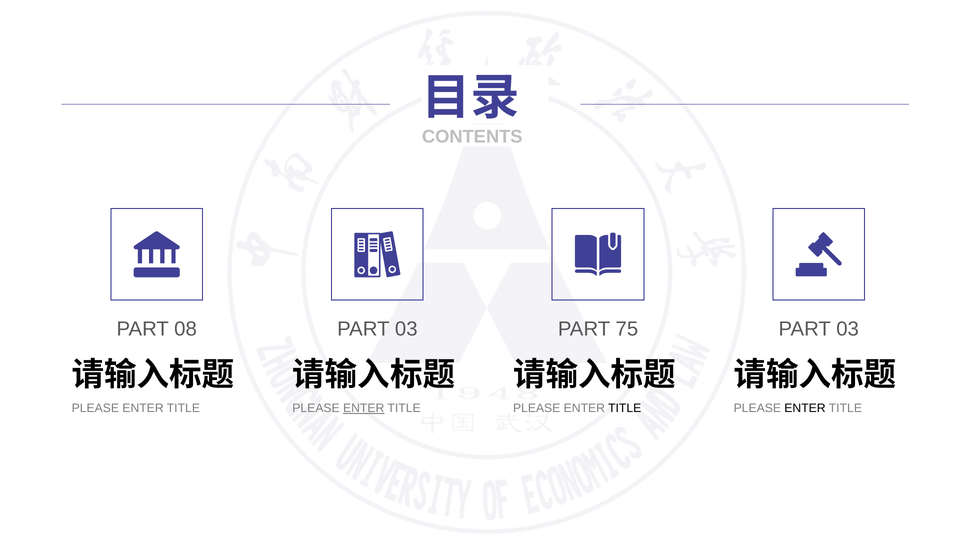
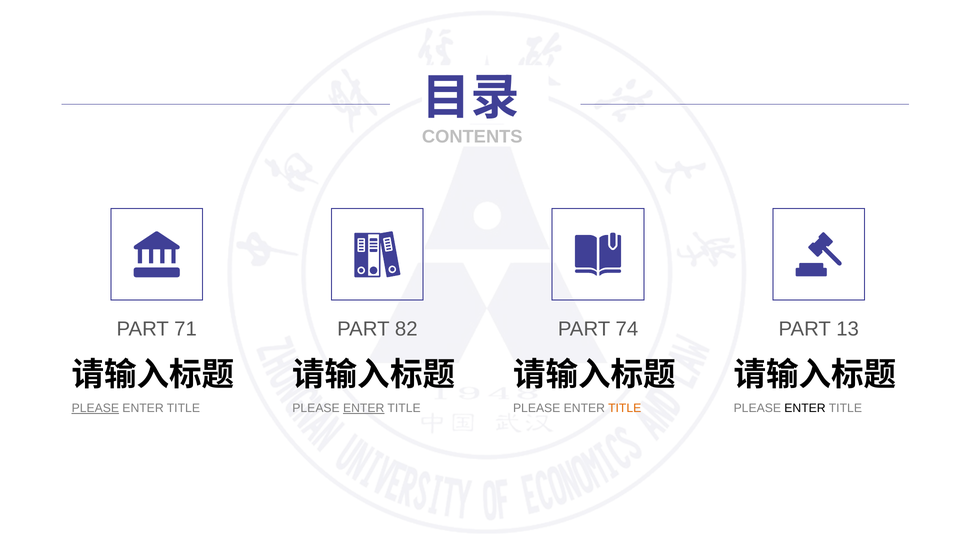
08: 08 -> 71
03 at (406, 329): 03 -> 82
75: 75 -> 74
03 at (848, 329): 03 -> 13
PLEASE at (95, 408) underline: none -> present
TITLE at (625, 408) colour: black -> orange
